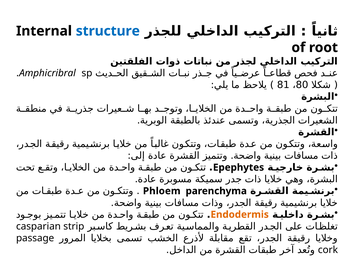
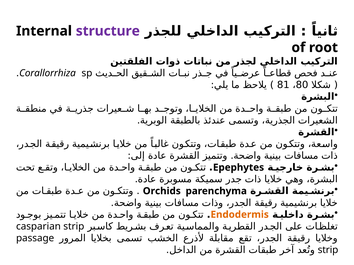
structure colour: blue -> purple
Amphicribral: Amphicribral -> Corallorrhiza
Phloem: Phloem -> Orchids
cork at (328, 250): cork -> strip
